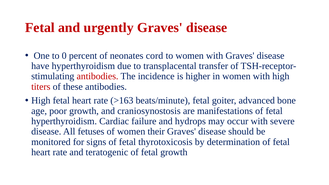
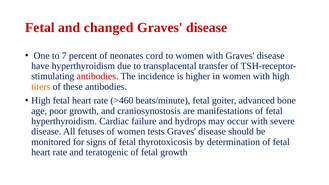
urgently: urgently -> changed
0: 0 -> 7
titers colour: red -> orange
>163: >163 -> >460
their: their -> tests
